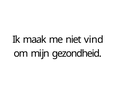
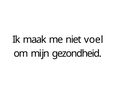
vind: vind -> voel
